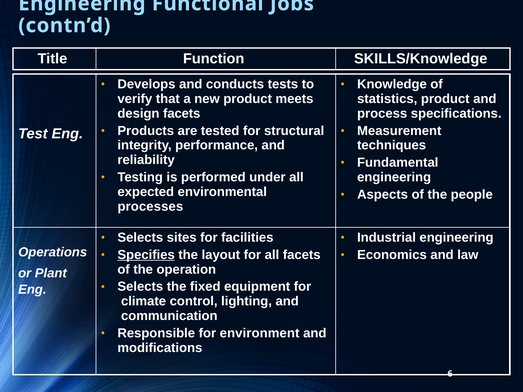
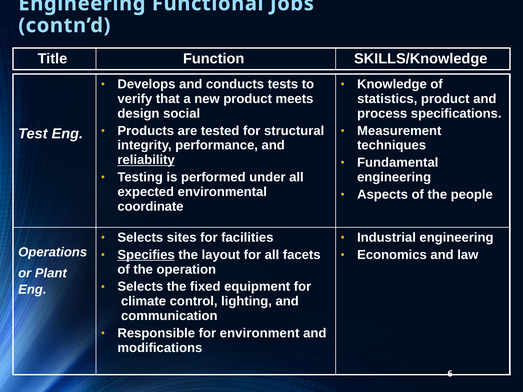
design facets: facets -> social
reliability underline: none -> present
processes: processes -> coordinate
